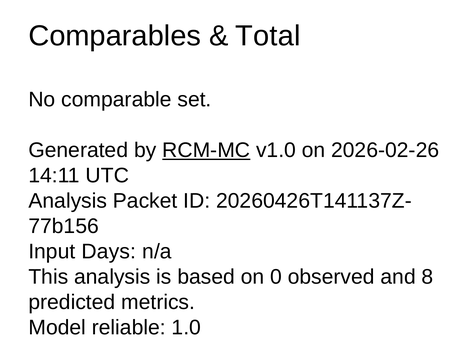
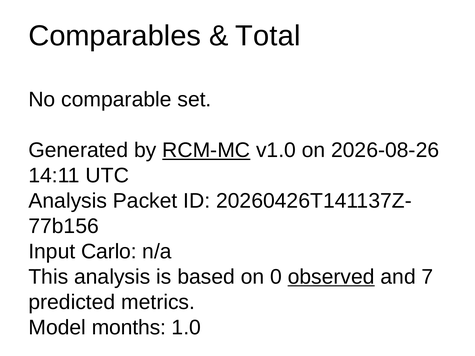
2026-02-26: 2026-02-26 -> 2026-08-26
Days: Days -> Carlo
observed underline: none -> present
8: 8 -> 7
reliable: reliable -> months
